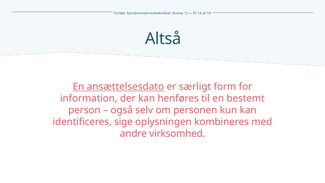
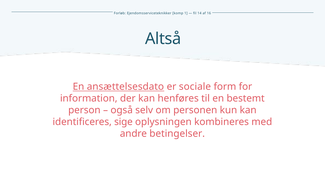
særligt: særligt -> sociale
virksomhed: virksomhed -> betingelser
